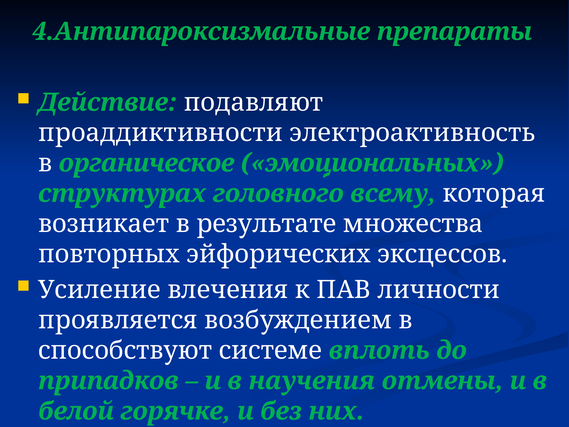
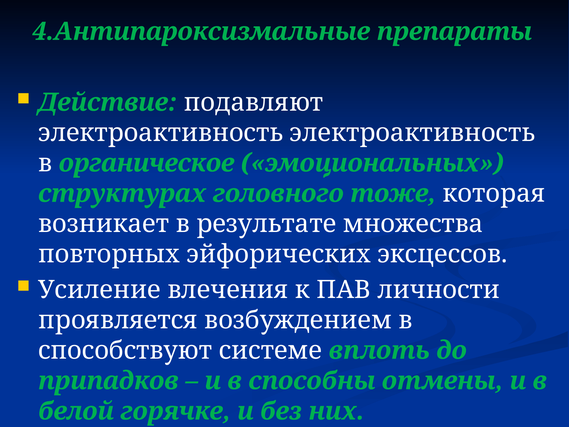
проаддиктивности at (161, 133): проаддиктивности -> электроактивность
всему: всему -> тоже
научения: научения -> способны
